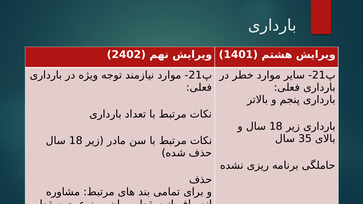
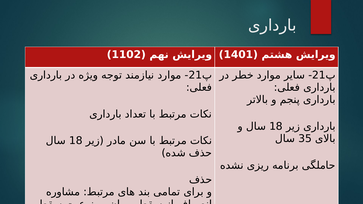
2402: 2402 -> 1102
